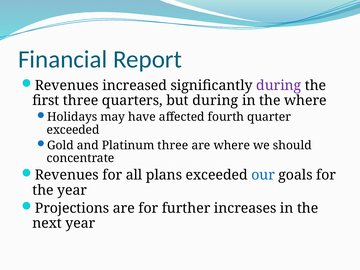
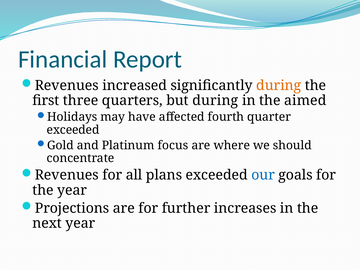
during at (279, 85) colour: purple -> orange
the where: where -> aimed
Platinum three: three -> focus
